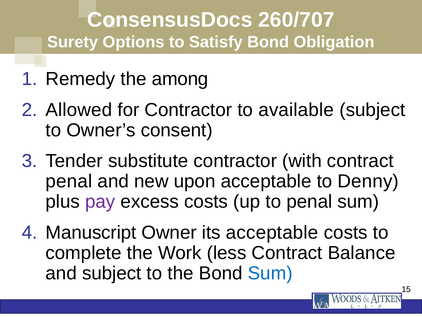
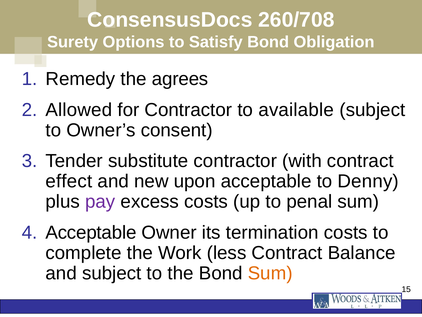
260/707: 260/707 -> 260/708
among: among -> agrees
penal at (69, 181): penal -> effect
Manuscript at (91, 232): Manuscript -> Acceptable
its acceptable: acceptable -> termination
Sum at (270, 273) colour: blue -> orange
